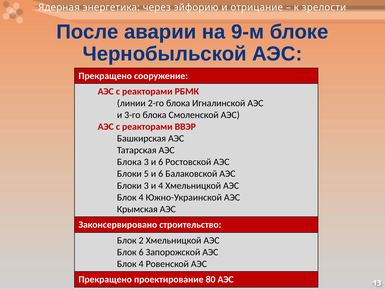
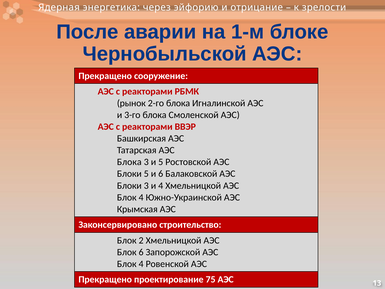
9-м: 9-м -> 1-м
линии: линии -> рынок
3 и 6: 6 -> 5
80: 80 -> 75
